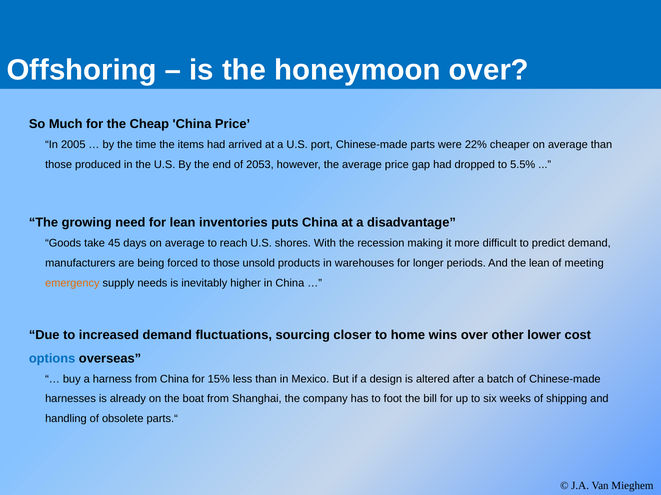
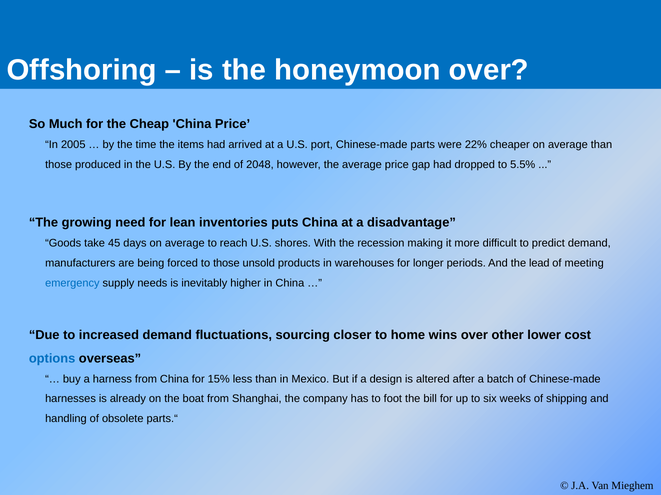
2053: 2053 -> 2048
the lean: lean -> lead
emergency colour: orange -> blue
